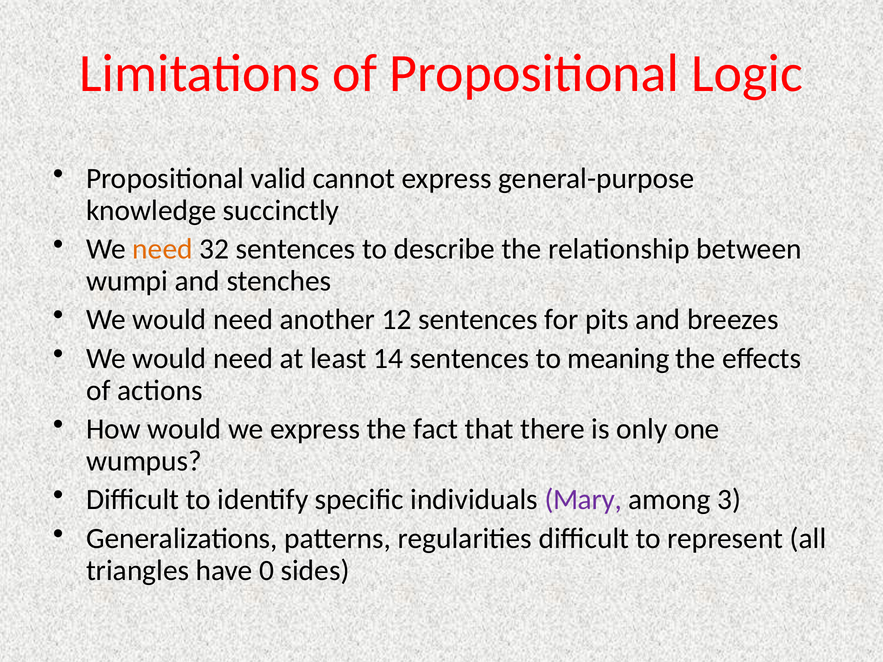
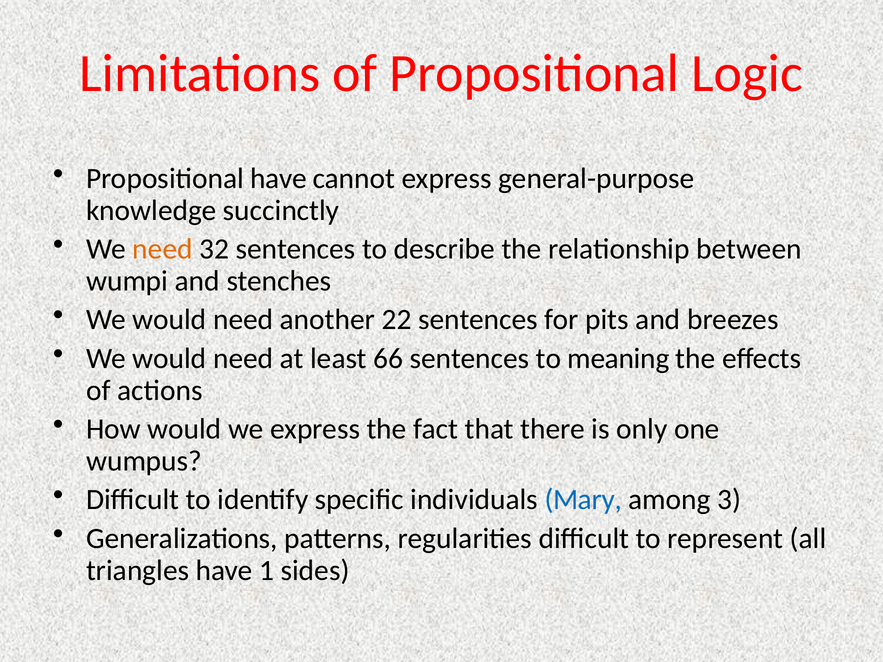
Propositional valid: valid -> have
12: 12 -> 22
14: 14 -> 66
Mary colour: purple -> blue
0: 0 -> 1
